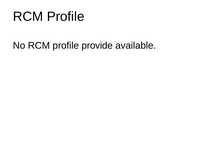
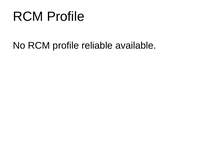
provide: provide -> reliable
